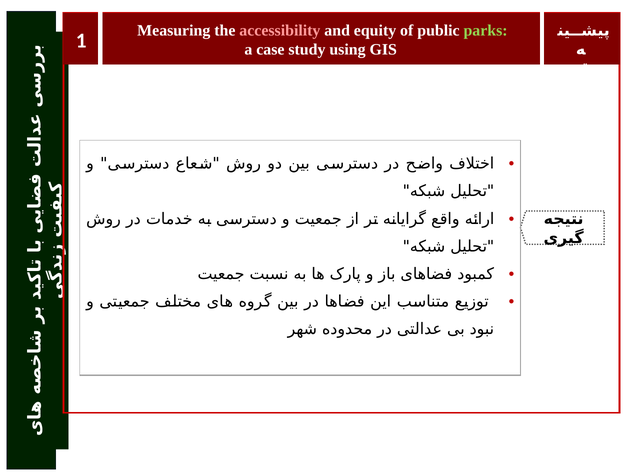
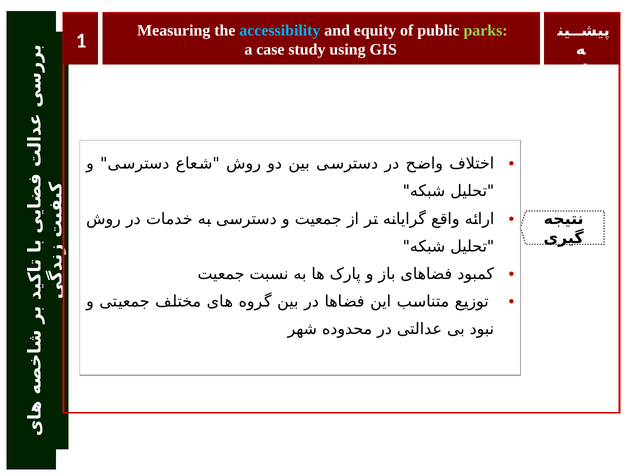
accessibility colour: pink -> light blue
